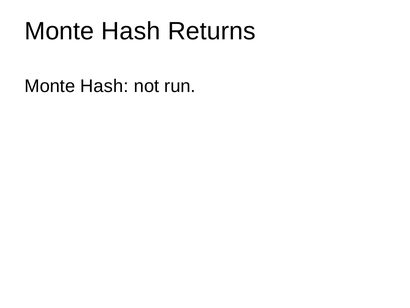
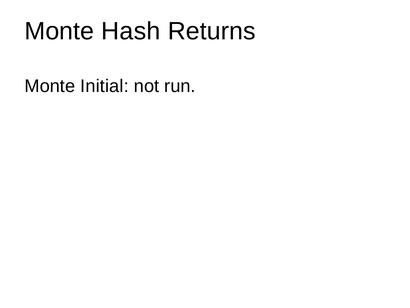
Hash at (104, 86): Hash -> Initial
